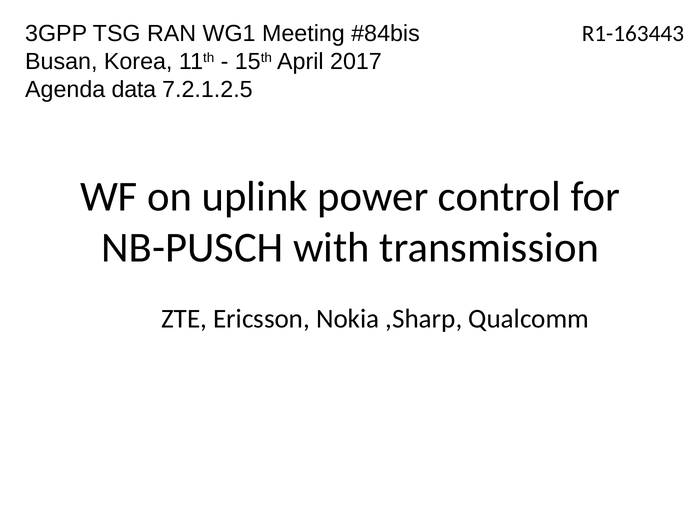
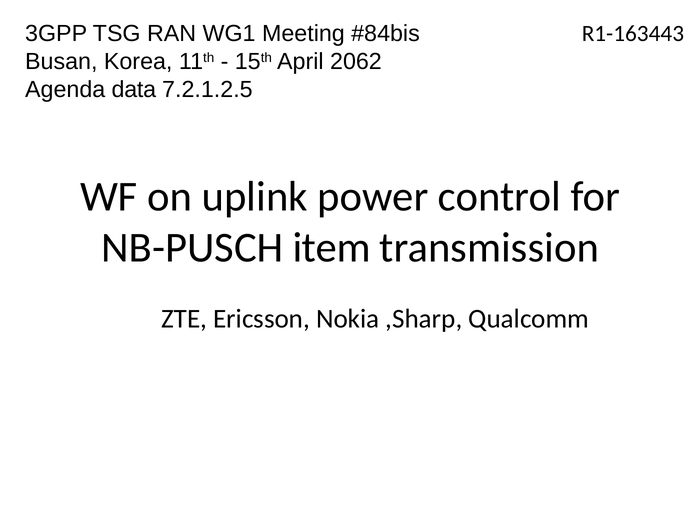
2017: 2017 -> 2062
with: with -> item
